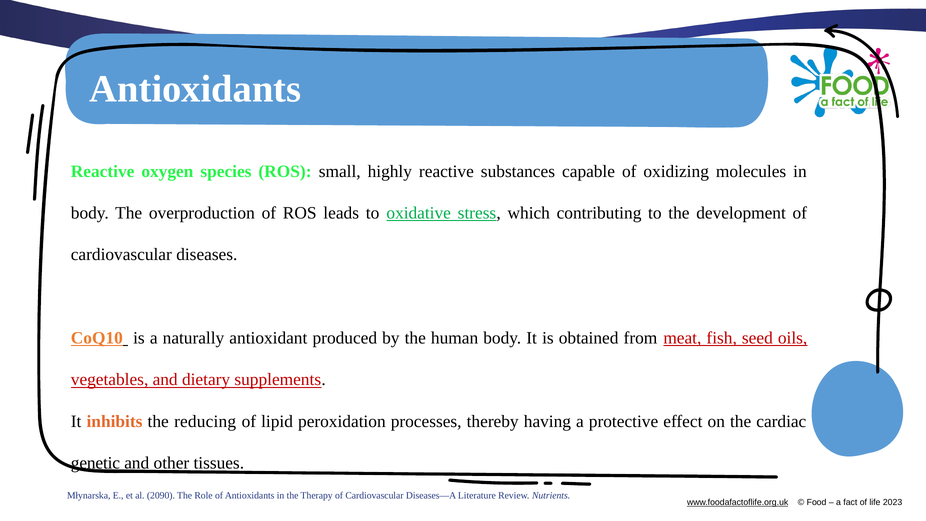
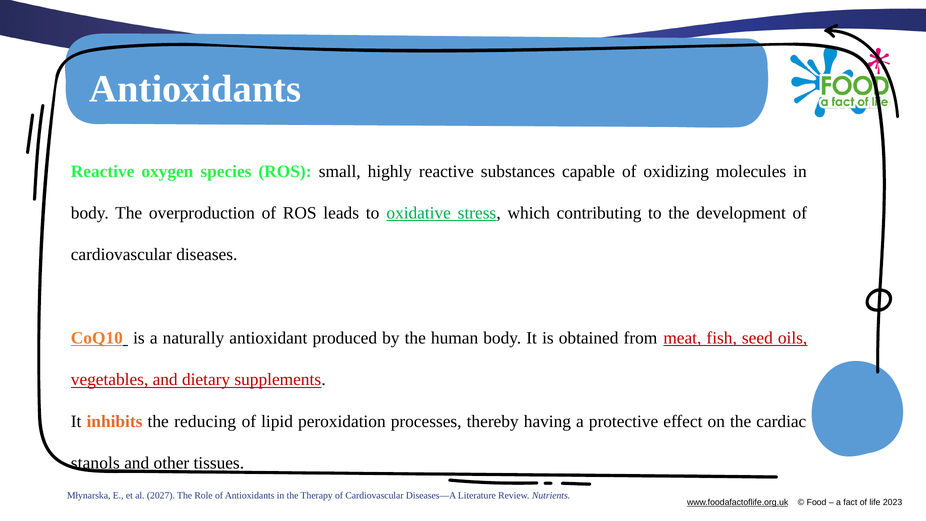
genetic: genetic -> stanols
2090: 2090 -> 2027
